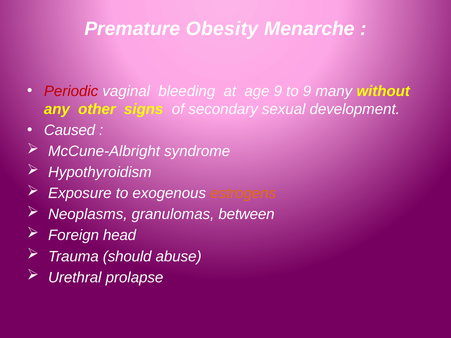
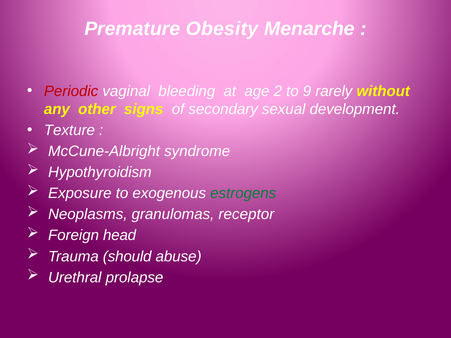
age 9: 9 -> 2
many: many -> rarely
Caused: Caused -> Texture
estrogens colour: orange -> green
between: between -> receptor
